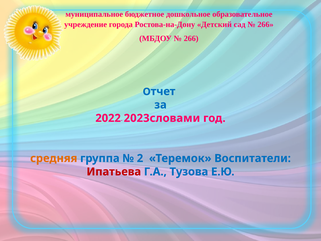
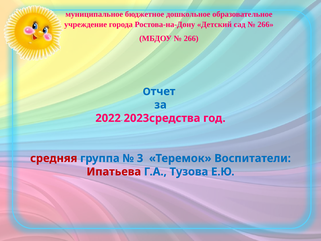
2023словами: 2023словами -> 2023средства
средняя colour: orange -> red
2: 2 -> 3
